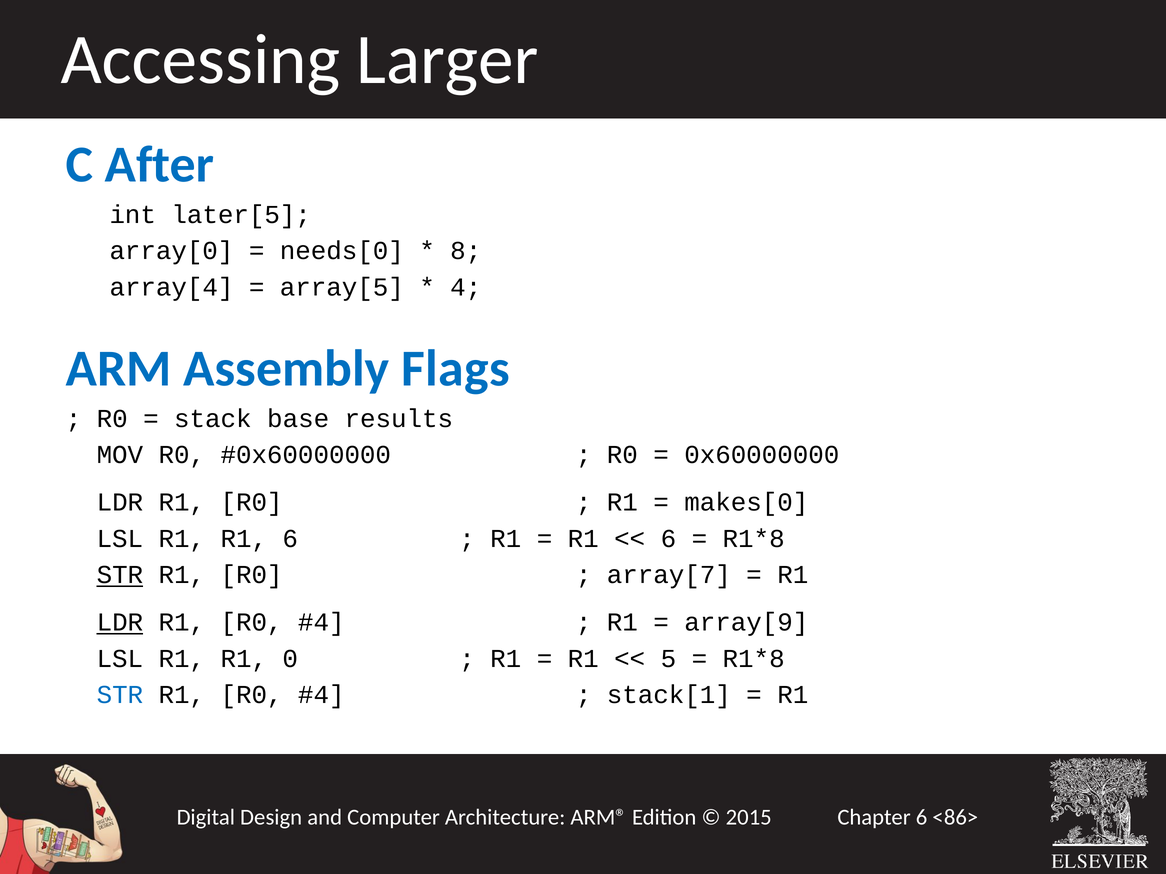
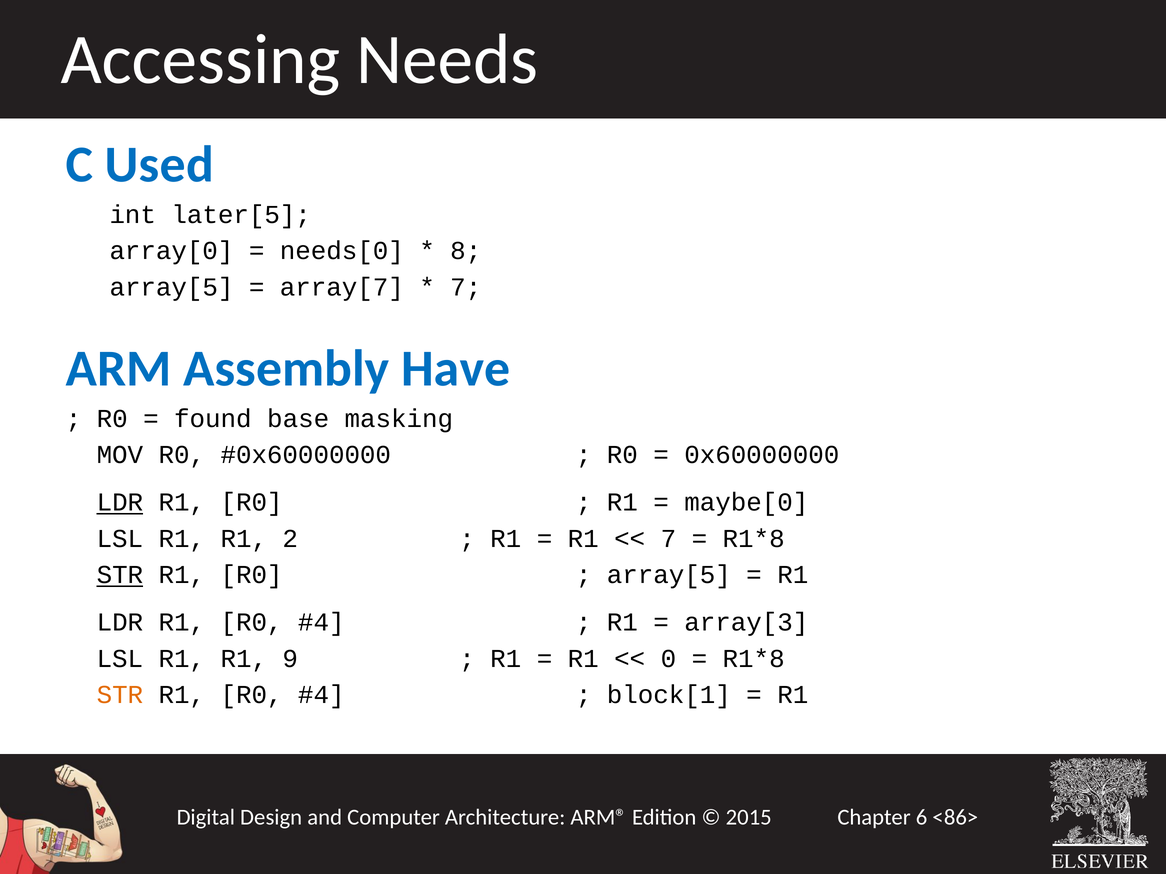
Larger: Larger -> Needs
After: After -> Used
array[4 at (171, 287): array[4 -> array[5
array[5: array[5 -> array[7
4 at (466, 287): 4 -> 7
Flags: Flags -> Have
stack: stack -> found
results: results -> masking
LDR at (120, 503) underline: none -> present
makes[0: makes[0 -> maybe[0
R1 6: 6 -> 2
6 at (668, 539): 6 -> 7
array[7 at (669, 575): array[7 -> array[5
LDR at (120, 623) underline: present -> none
array[9: array[9 -> array[3
0: 0 -> 9
5: 5 -> 0
STR at (120, 695) colour: blue -> orange
stack[1: stack[1 -> block[1
